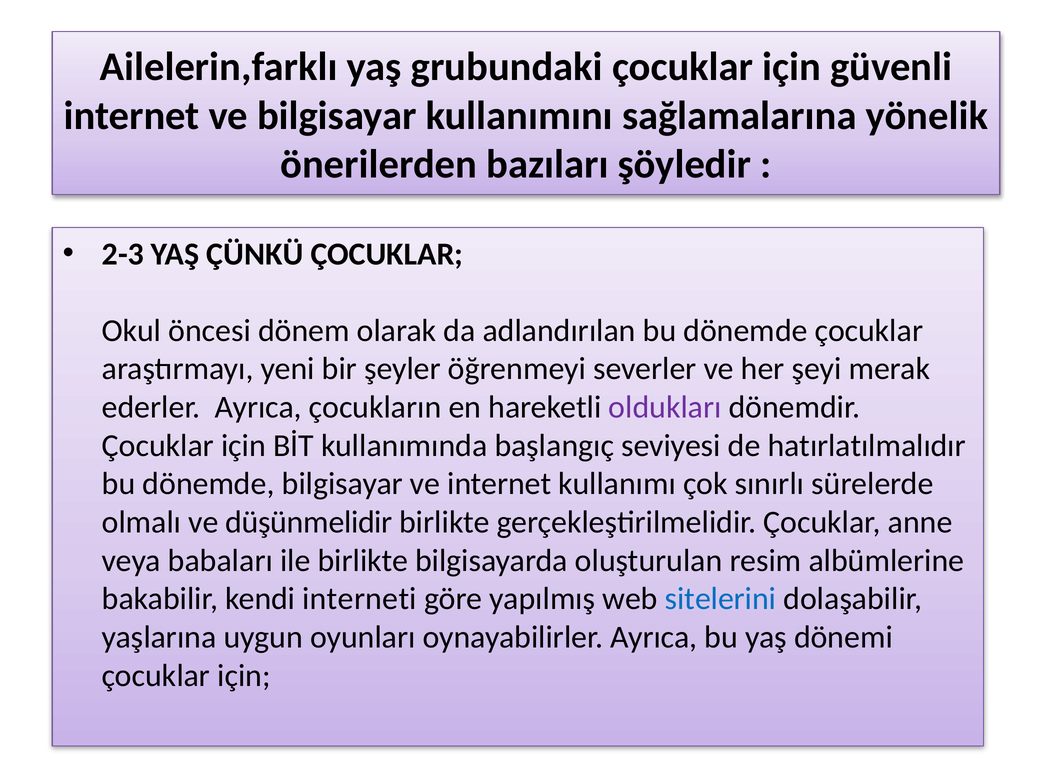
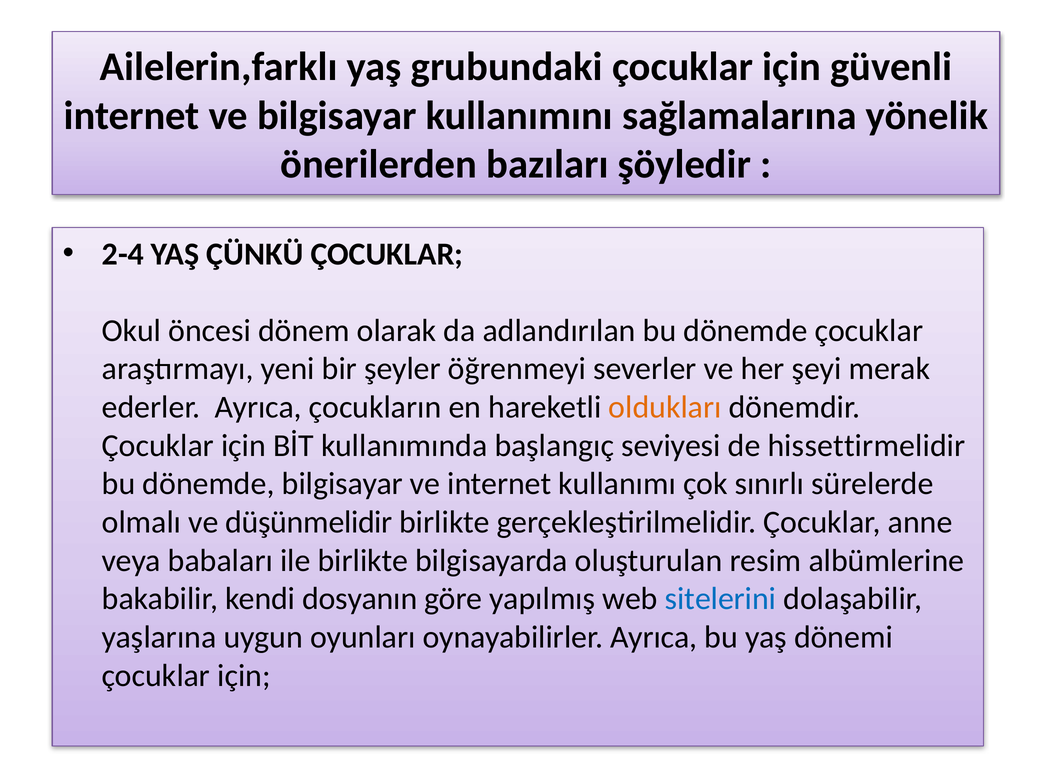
2-3: 2-3 -> 2-4
oldukları colour: purple -> orange
hatırlatılmalıdır: hatırlatılmalıdır -> hissettirmelidir
interneti: interneti -> dosyanın
